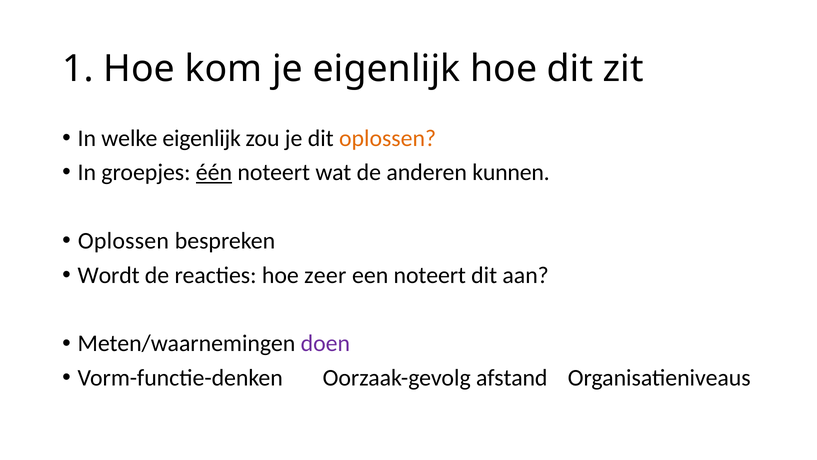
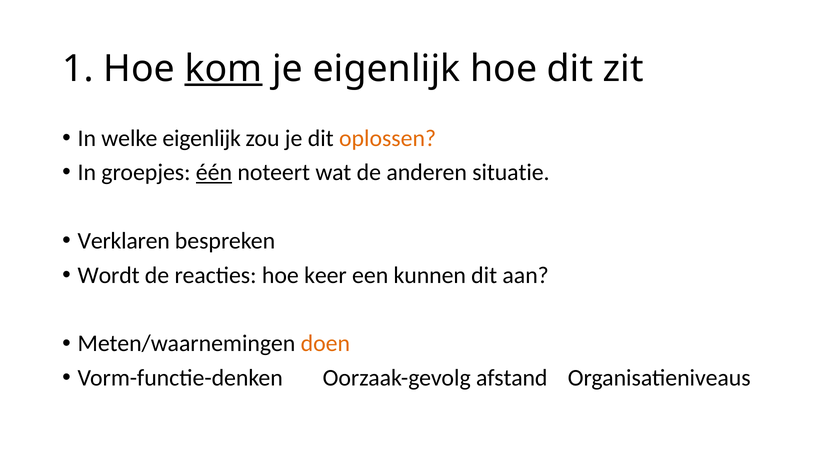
kom underline: none -> present
kunnen: kunnen -> situatie
Oplossen at (123, 241): Oplossen -> Verklaren
zeer: zeer -> keer
een noteert: noteert -> kunnen
doen colour: purple -> orange
